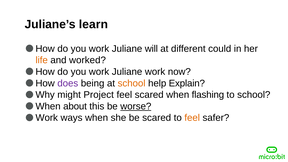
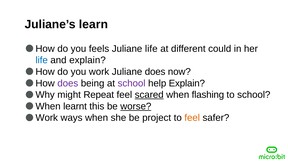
work at (99, 49): work -> feels
Juliane will: will -> life
life at (42, 60) colour: orange -> blue
and worked: worked -> explain
Juliane work: work -> does
school at (132, 83) colour: orange -> purple
Project: Project -> Repeat
scared at (149, 95) underline: none -> present
about: about -> learnt
be scared: scared -> project
